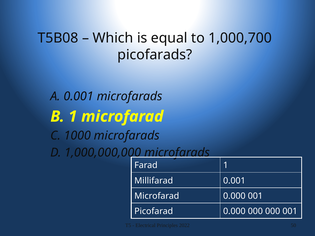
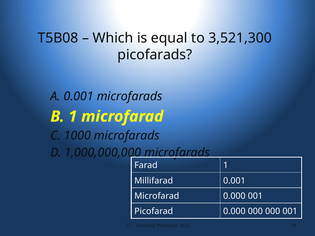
1,000,700: 1,000,700 -> 3,521,300
